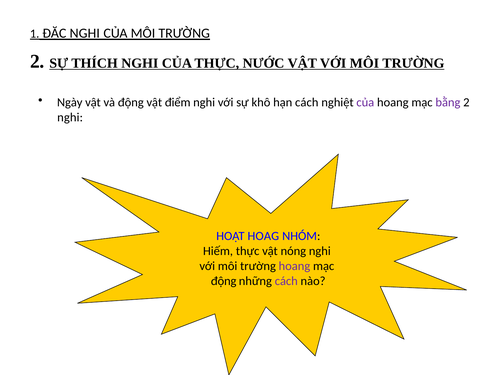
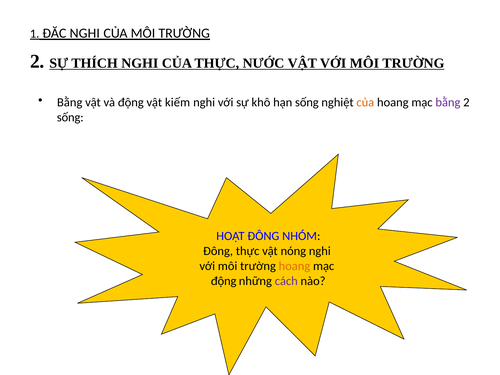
Ngày at (70, 102): Ngày -> Bằng
điểm: điểm -> kiếm
hạn cách: cách -> sống
của at (365, 102) colour: purple -> orange
nghi at (70, 117): nghi -> sống
HOẠT HOAG: HOAG -> ĐÔNG
Hiếm at (218, 251): Hiếm -> Đông
hoang at (294, 266) colour: purple -> orange
